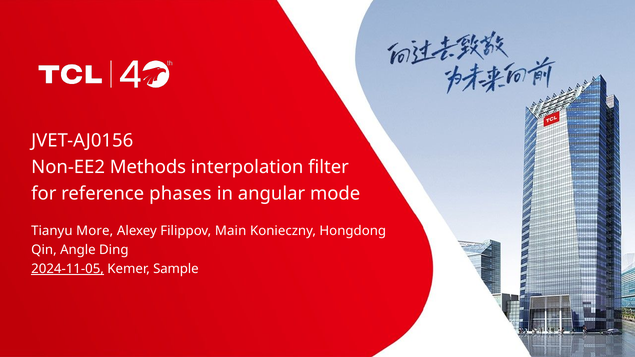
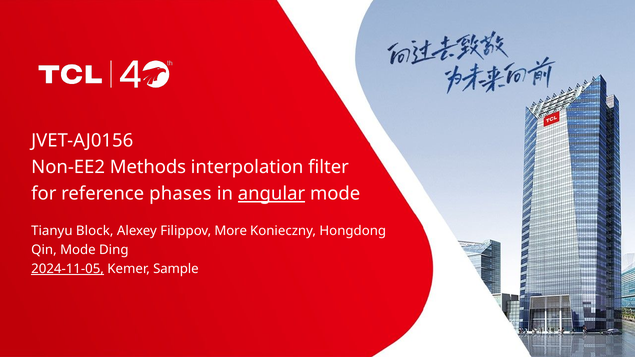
angular underline: none -> present
More: More -> Block
Main: Main -> More
Qin Angle: Angle -> Mode
